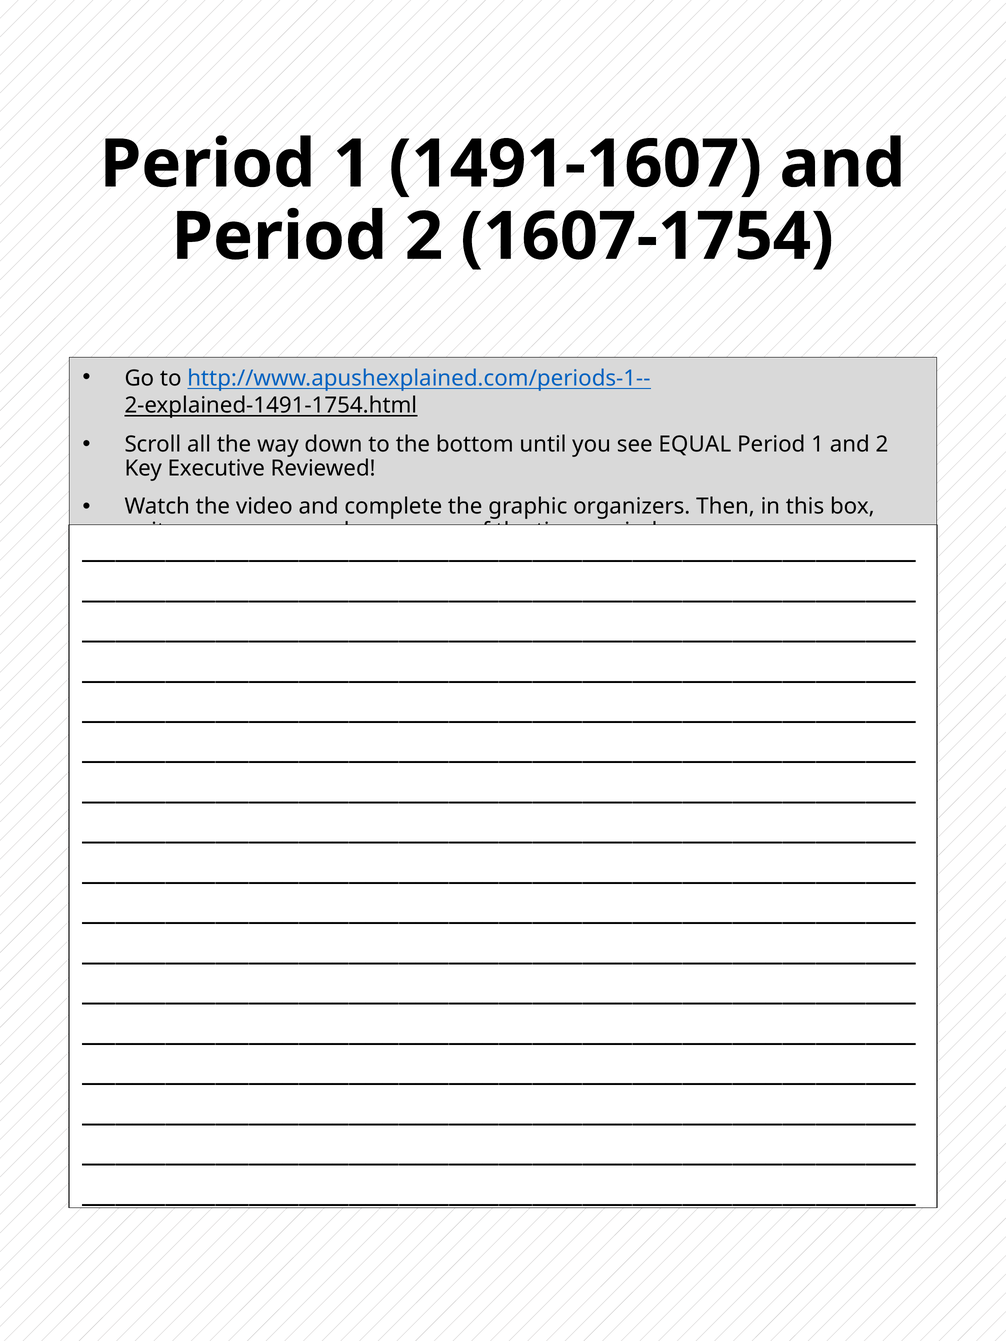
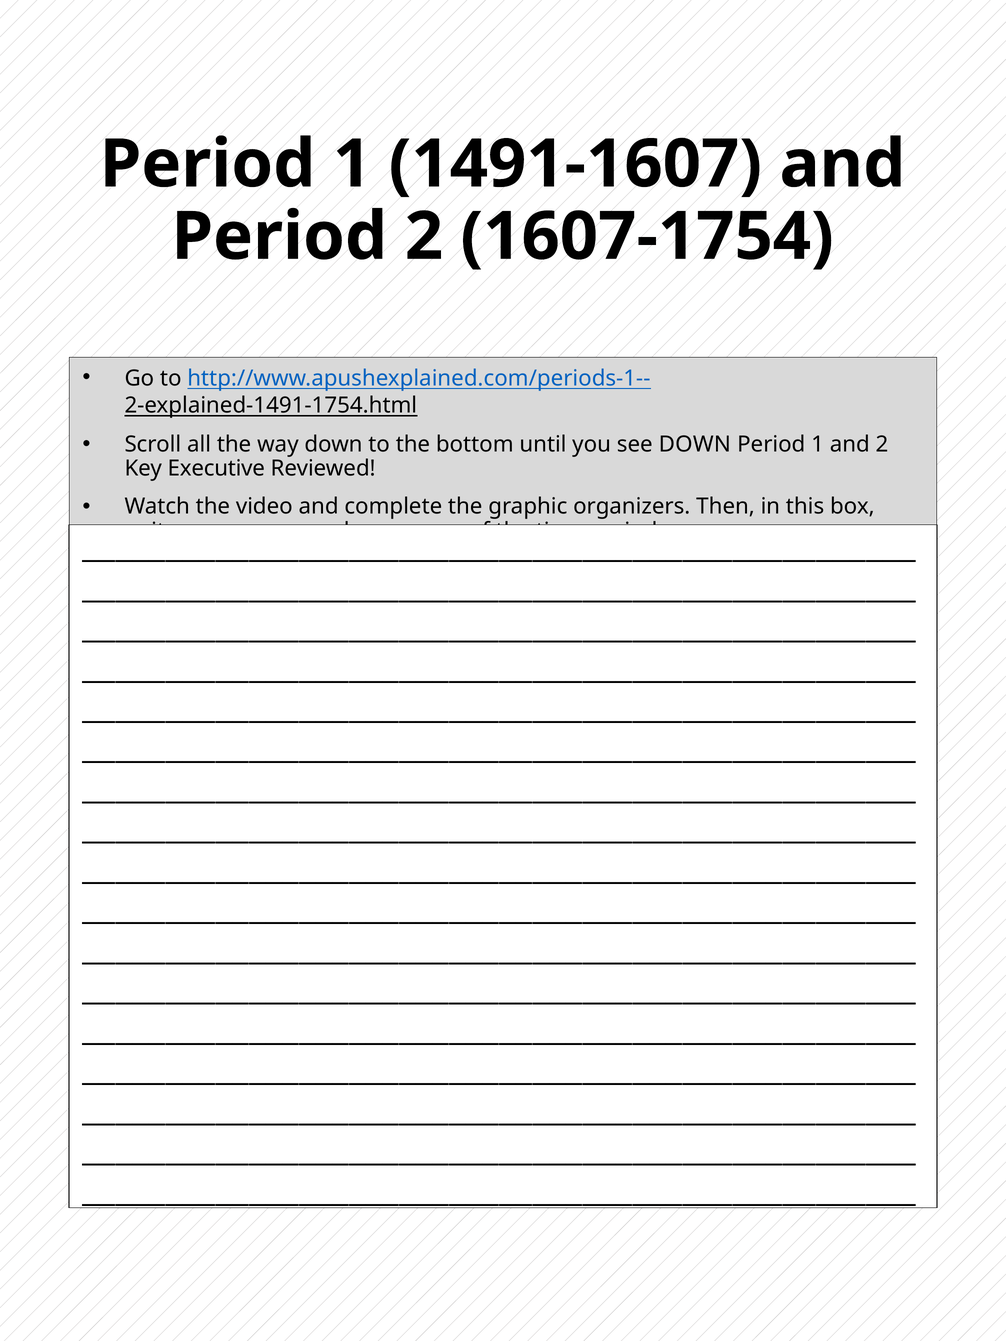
see EQUAL: EQUAL -> DOWN
